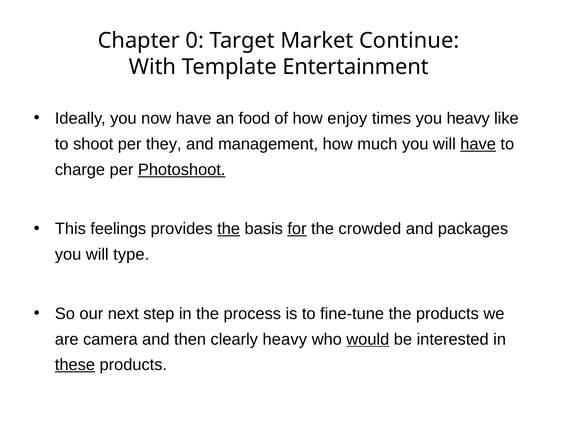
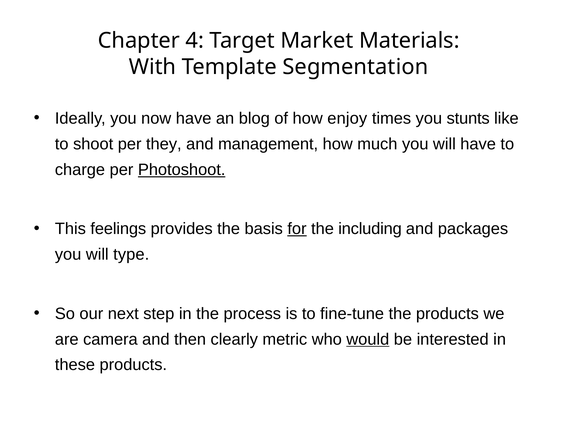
0: 0 -> 4
Continue: Continue -> Materials
Entertainment: Entertainment -> Segmentation
food: food -> blog
you heavy: heavy -> stunts
have at (478, 144) underline: present -> none
the at (229, 228) underline: present -> none
crowded: crowded -> including
clearly heavy: heavy -> metric
these underline: present -> none
